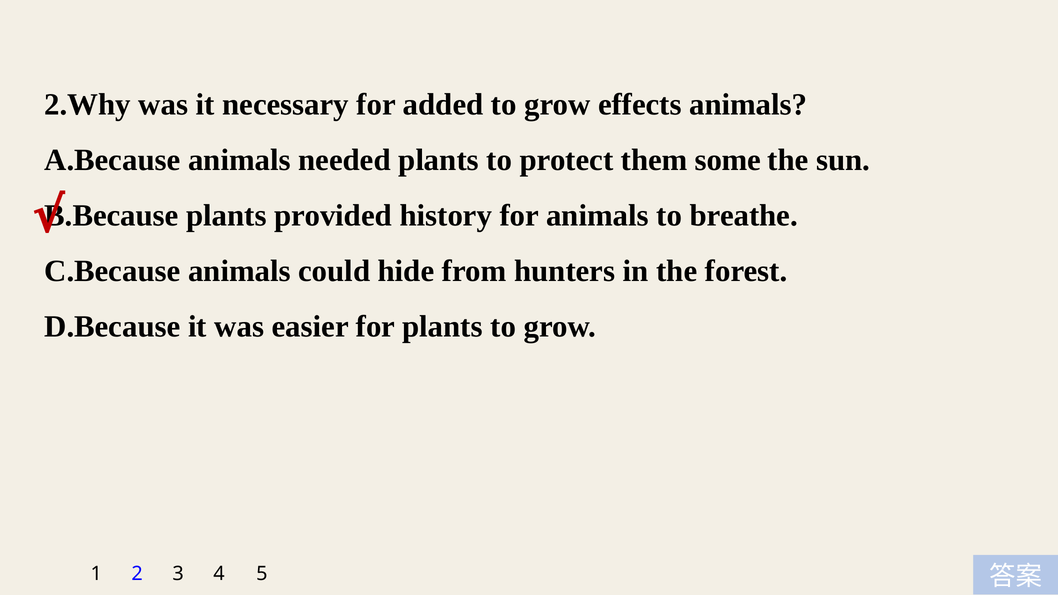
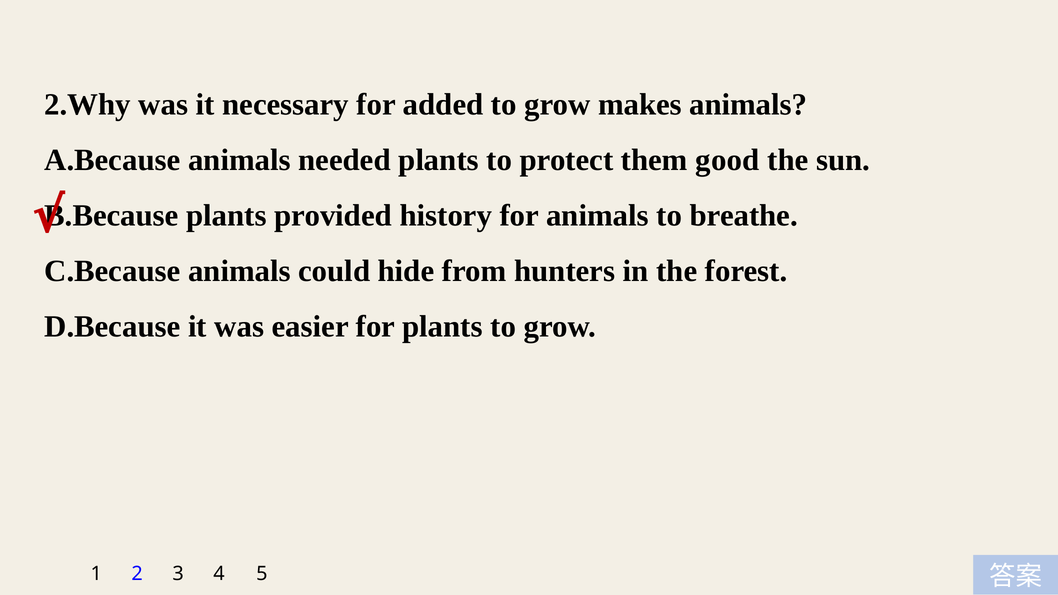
effects: effects -> makes
some: some -> good
